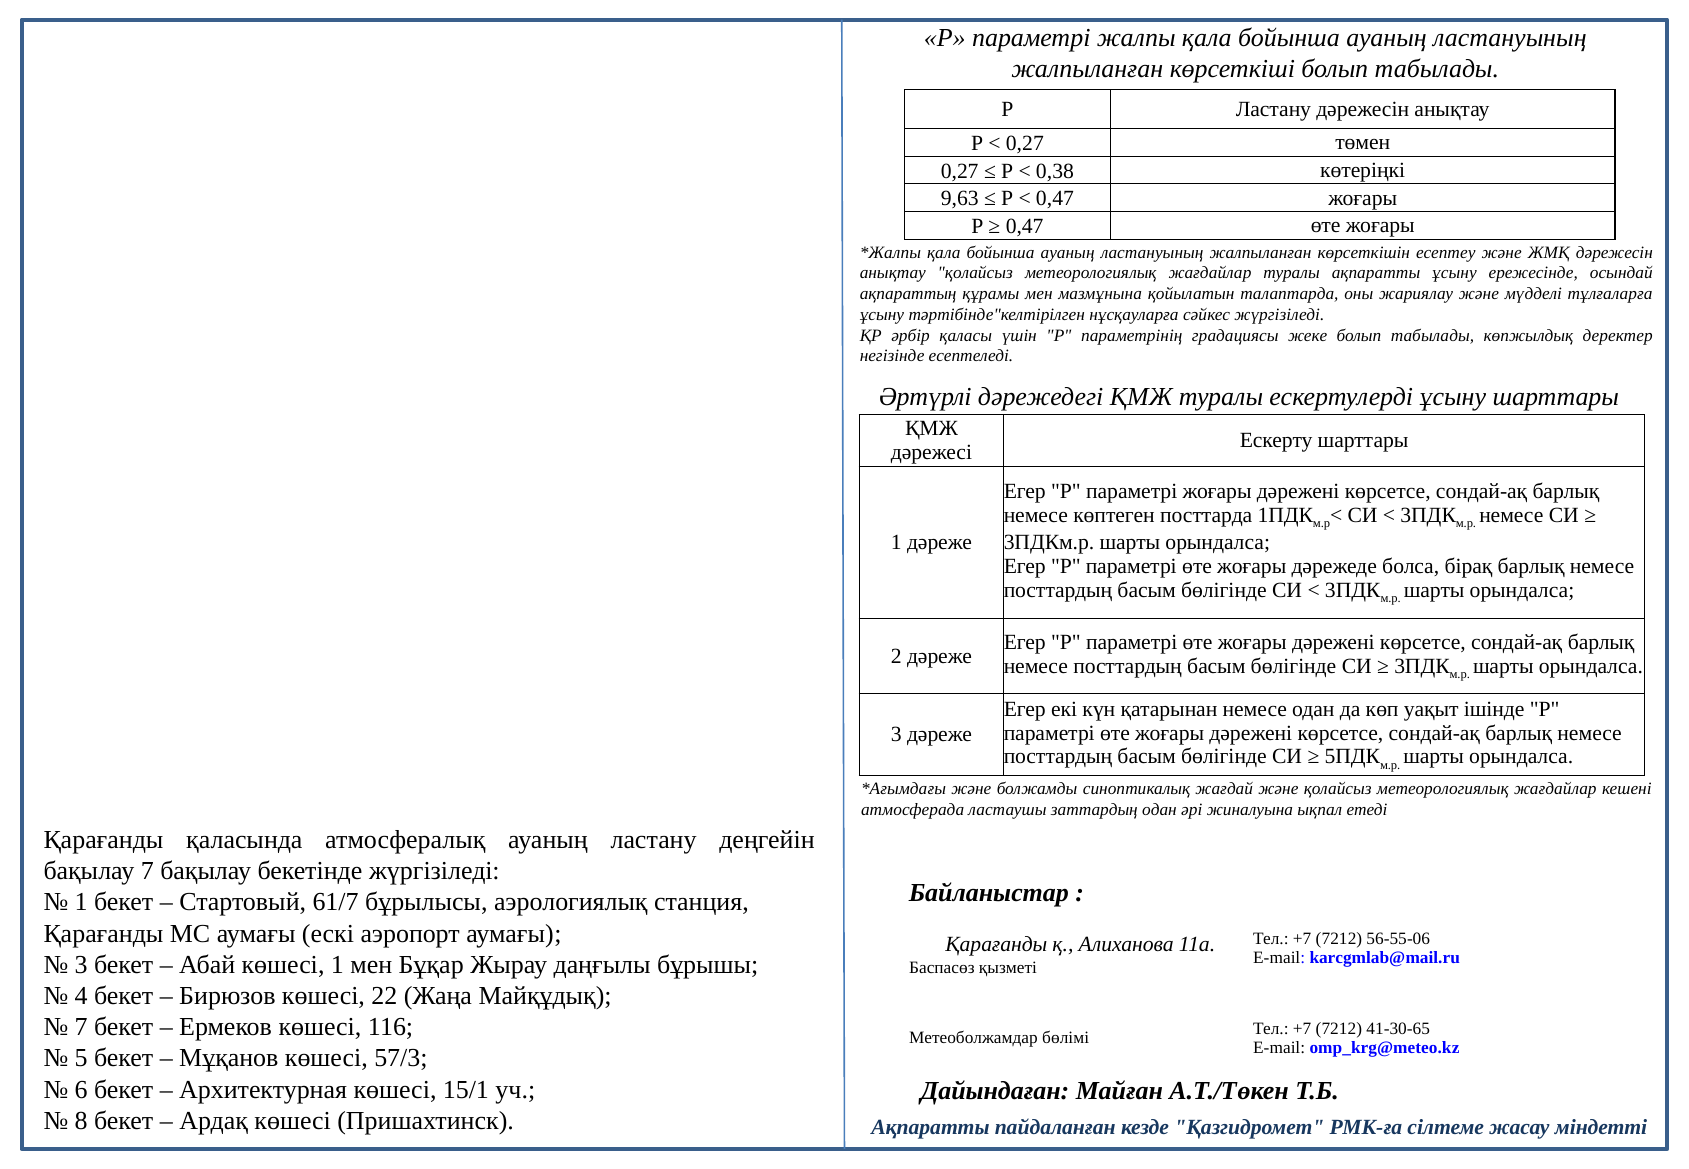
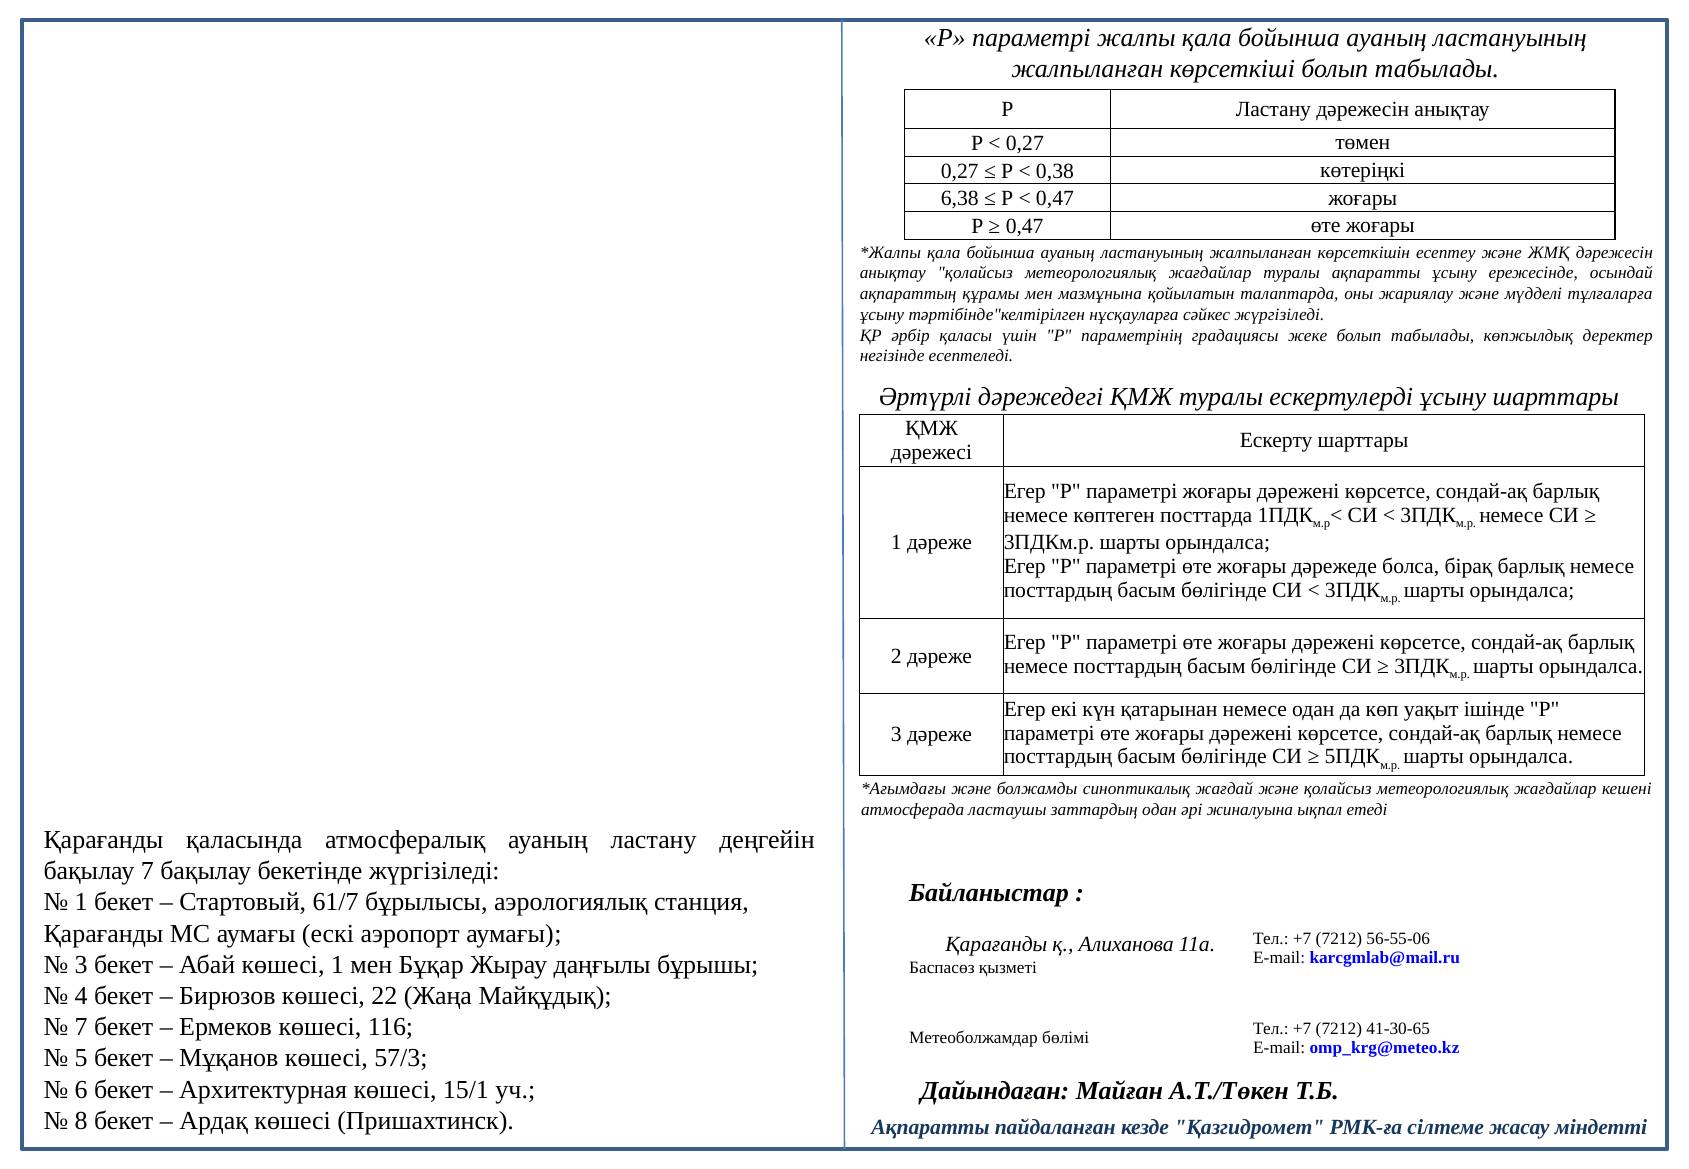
9,63: 9,63 -> 6,38
